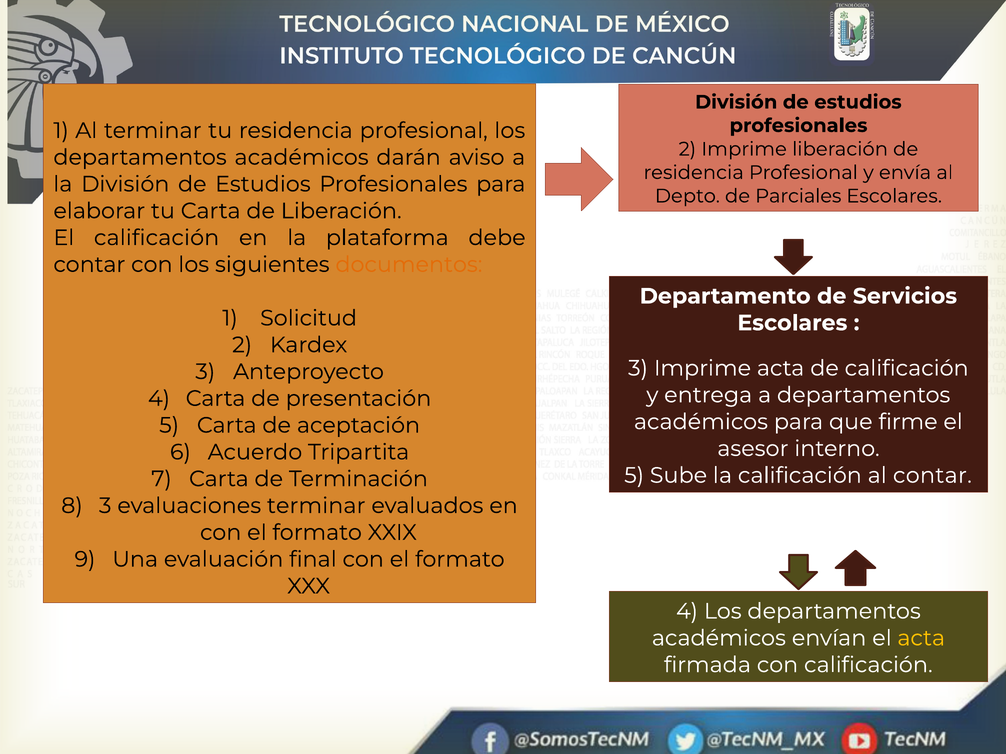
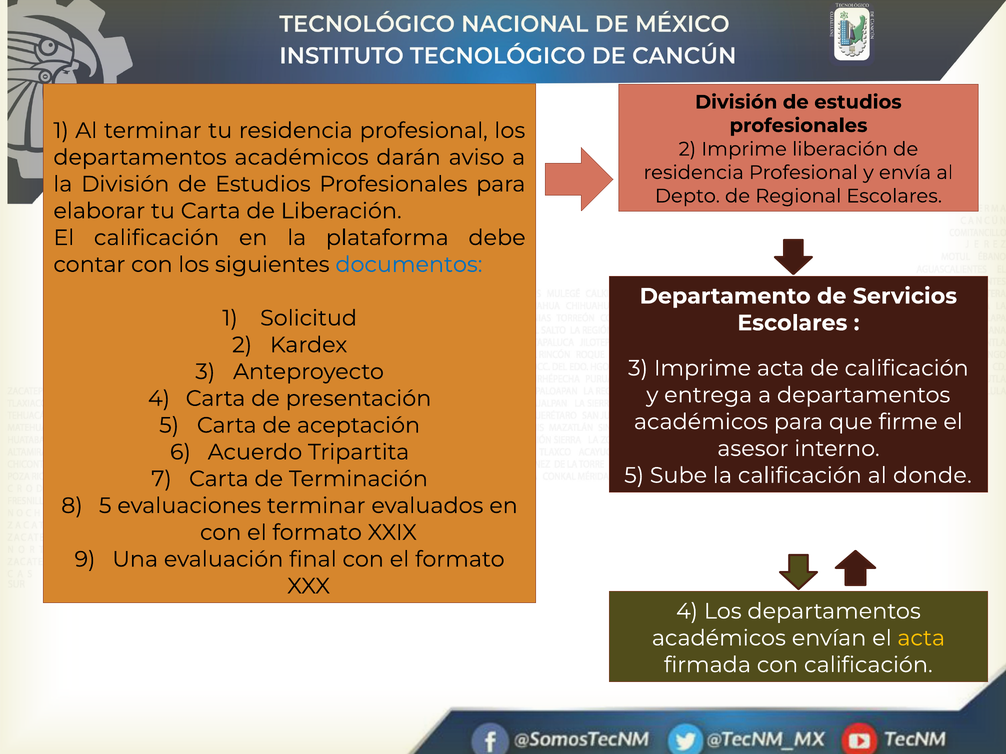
Parciales: Parciales -> Regional
documentos colour: orange -> blue
al contar: contar -> donde
3 at (105, 506): 3 -> 5
